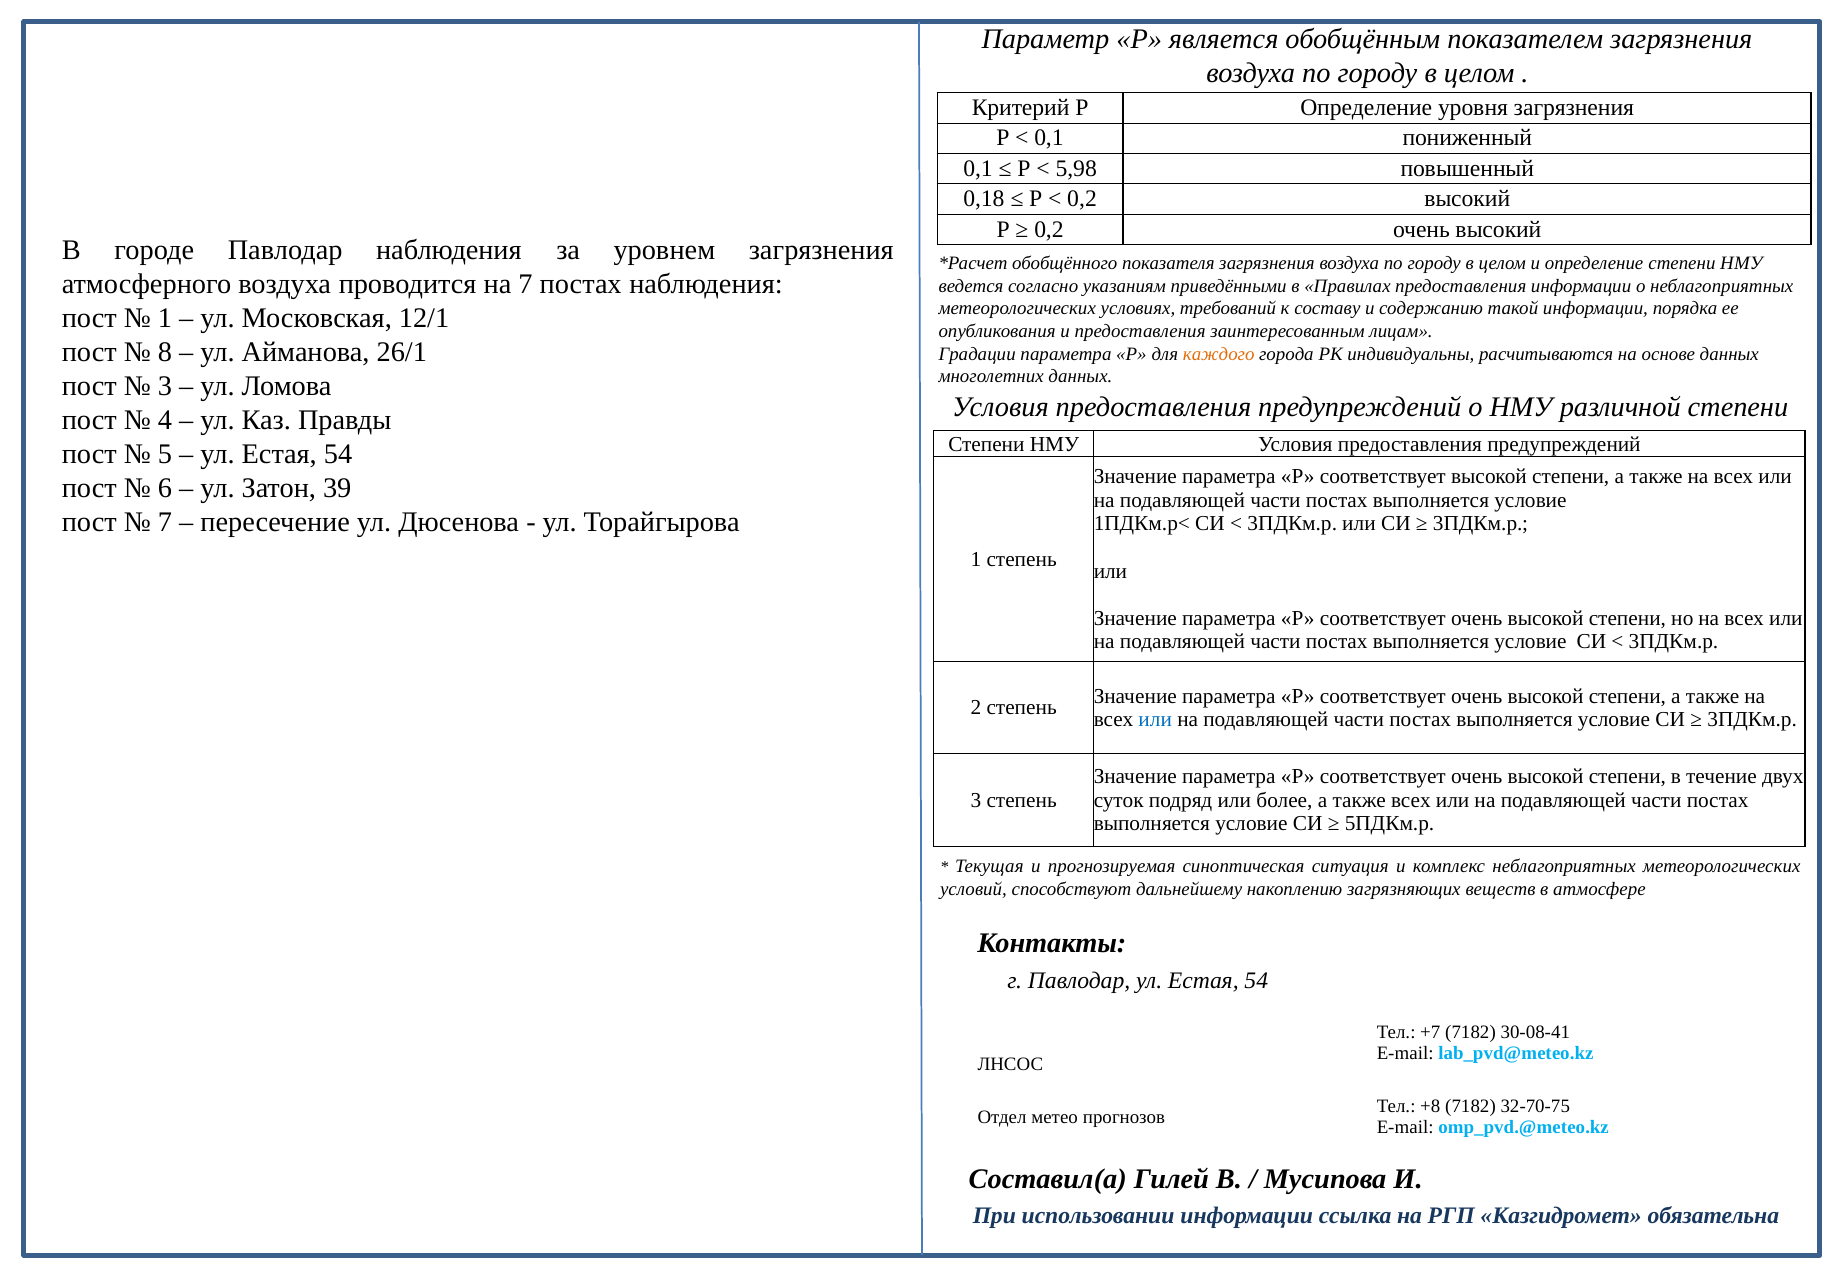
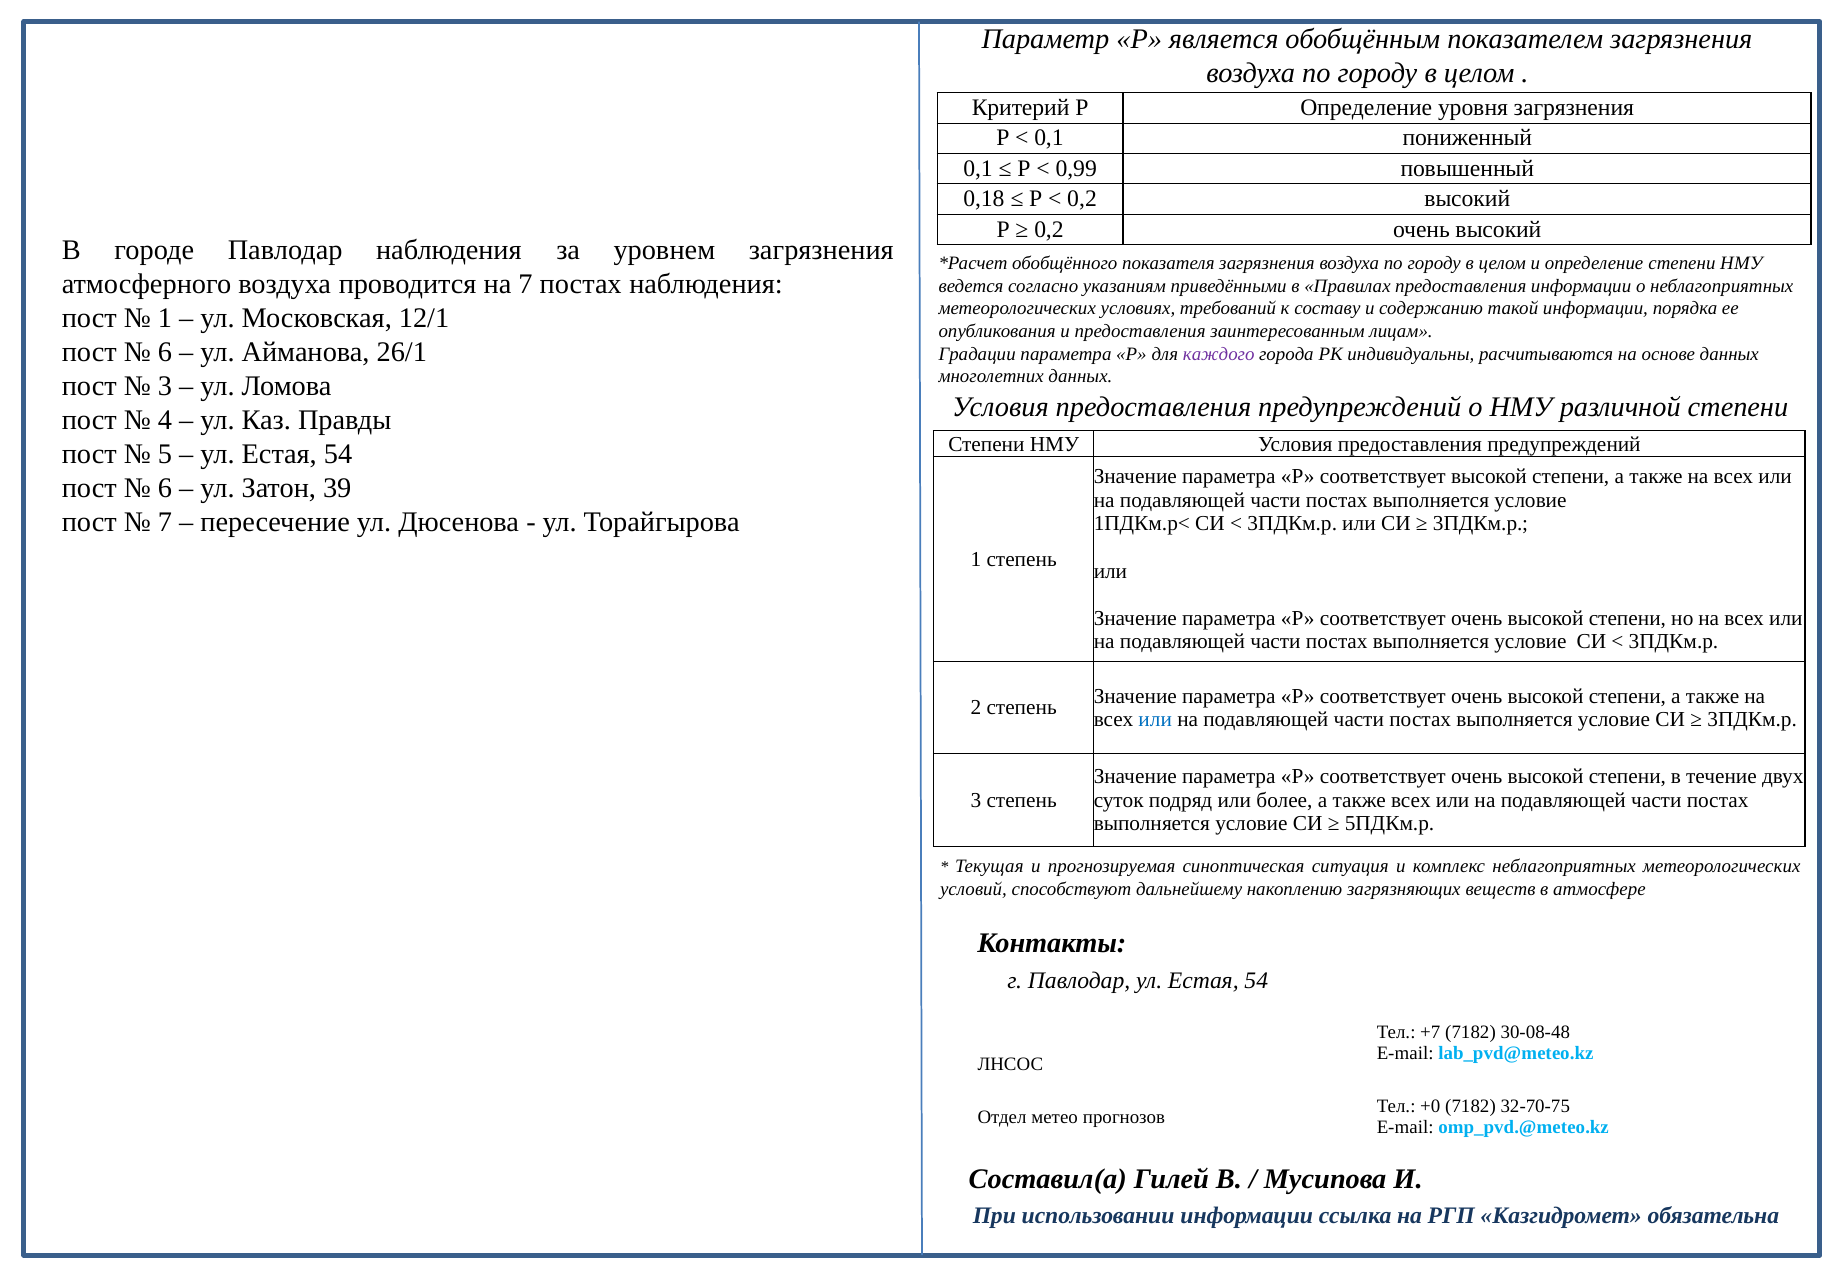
5,98: 5,98 -> 0,99
8 at (165, 352): 8 -> 6
каждого colour: orange -> purple
30-08-41: 30-08-41 -> 30-08-48
+8: +8 -> +0
